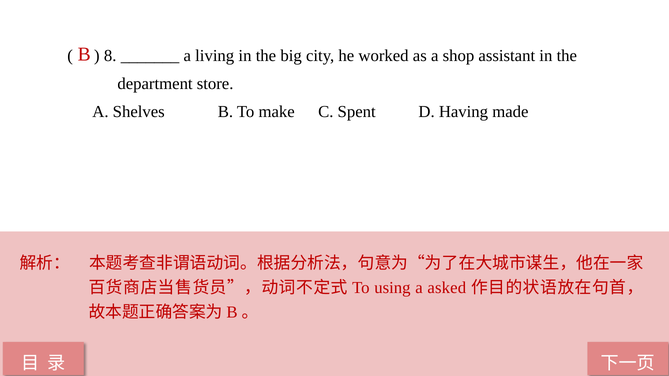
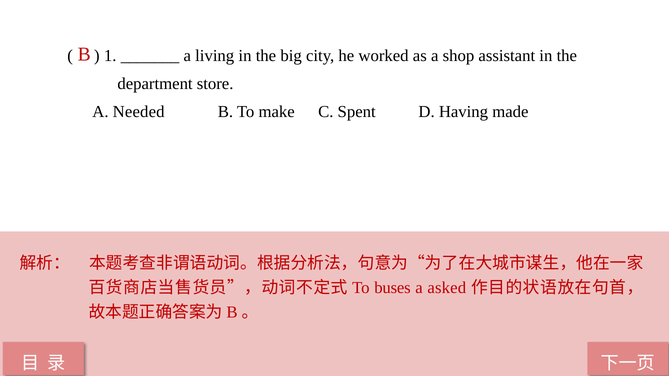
8: 8 -> 1
Shelves: Shelves -> Needed
using: using -> buses
